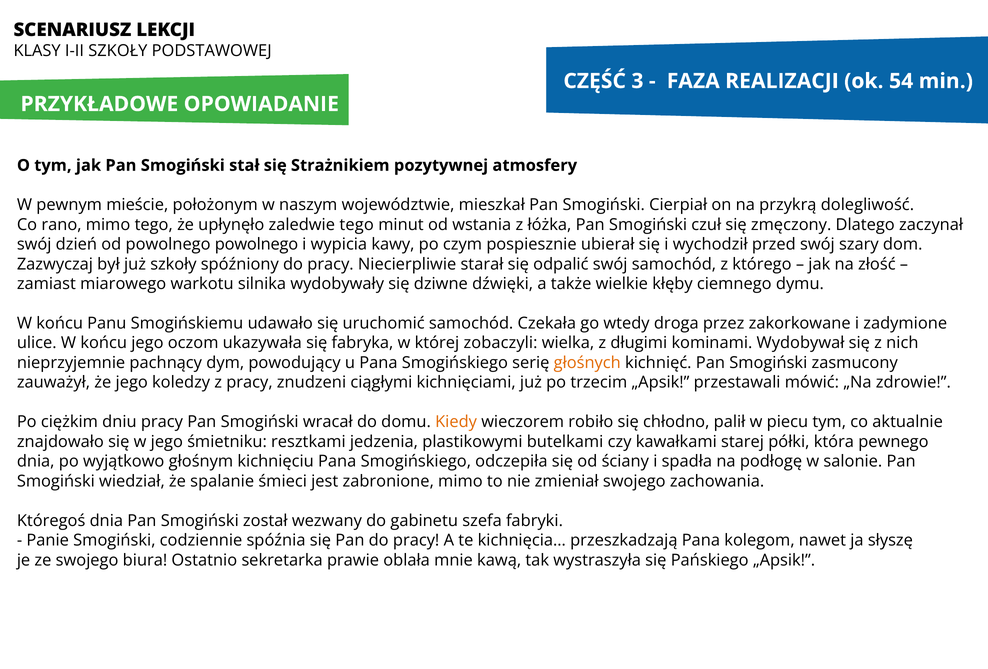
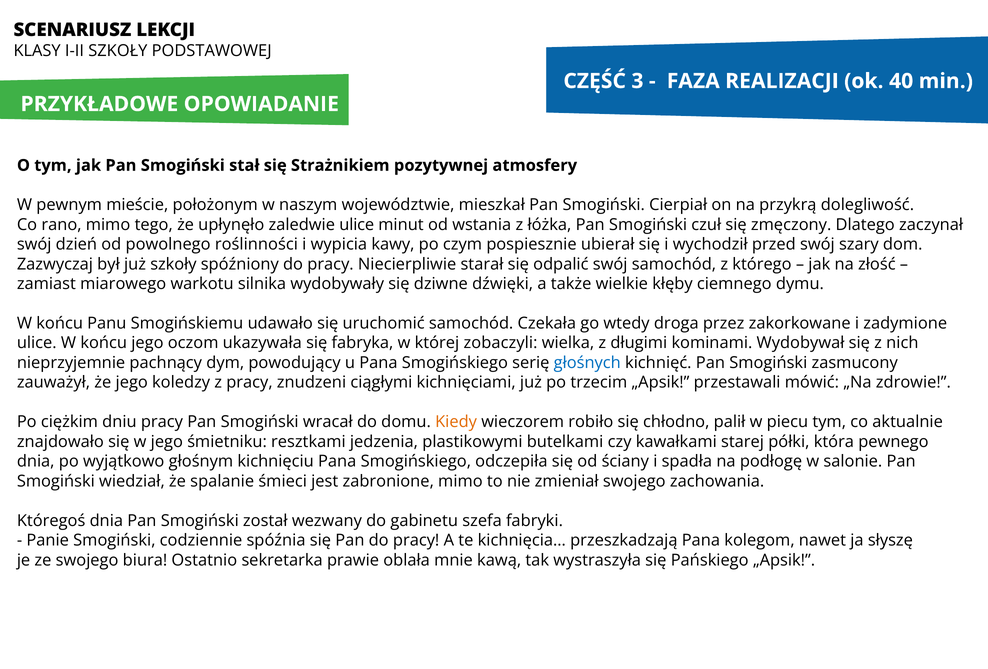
54: 54 -> 40
zaledwie tego: tego -> ulice
powolnego powolnego: powolnego -> roślinności
głośnych colour: orange -> blue
